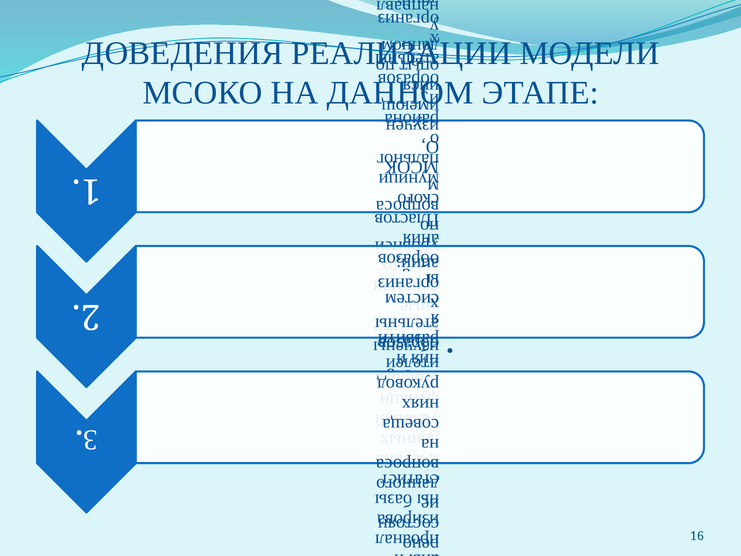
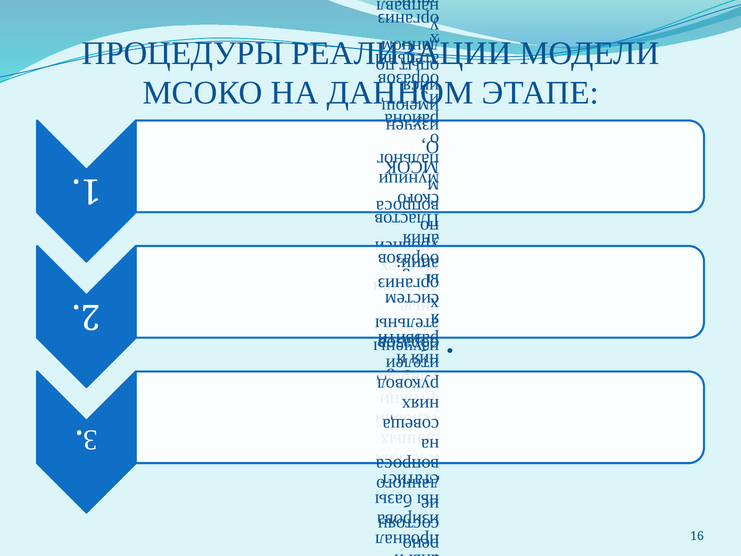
ДОВЕДЕНИЯ: ДОВЕДЕНИЯ -> ПРОЦЕДУРЫ
